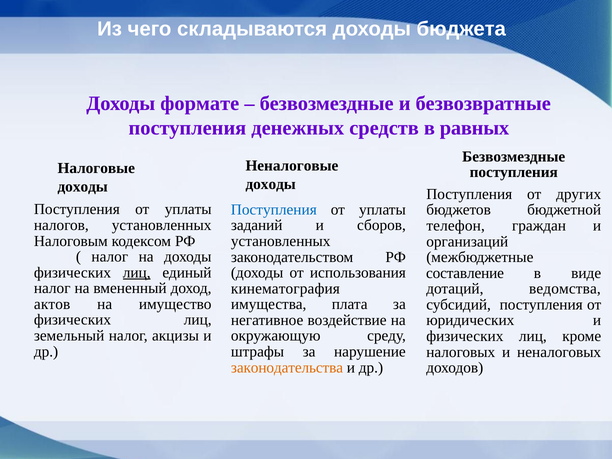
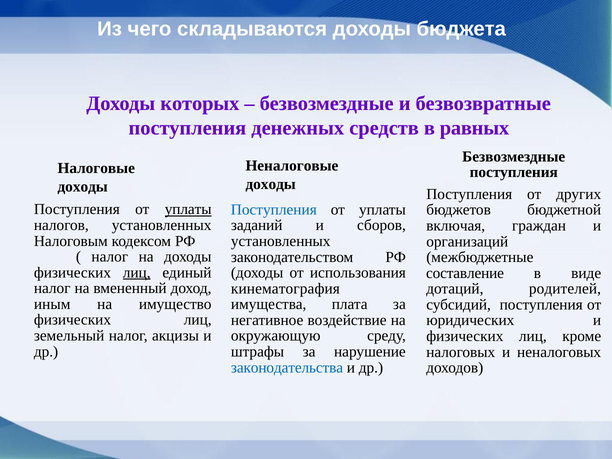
формате: формате -> которых
уплаты at (188, 209) underline: none -> present
телефон: телефон -> включая
ведомства: ведомства -> родителей
актов: актов -> иным
законодательства colour: orange -> blue
